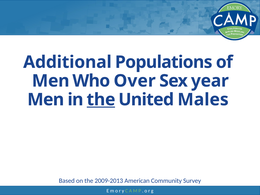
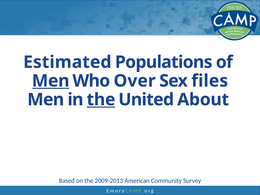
Additional: Additional -> Estimated
Men at (51, 81) underline: none -> present
year: year -> files
Males: Males -> About
